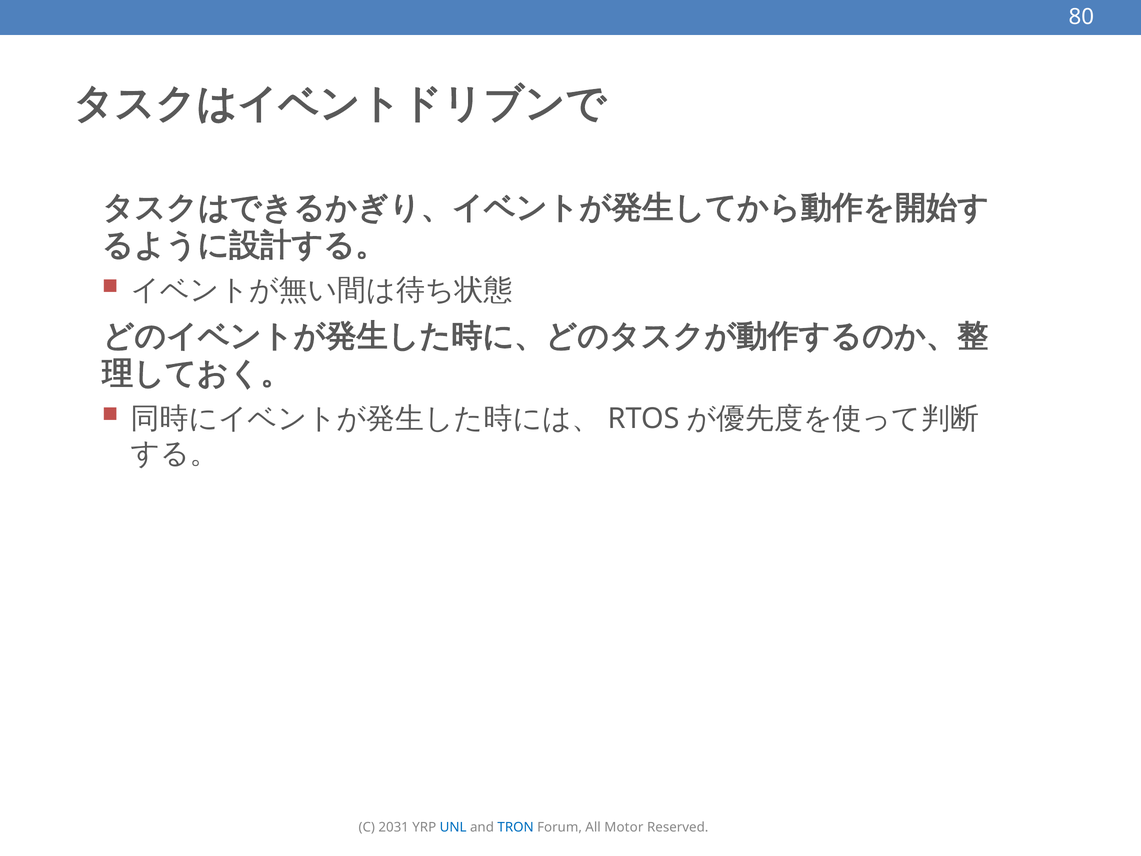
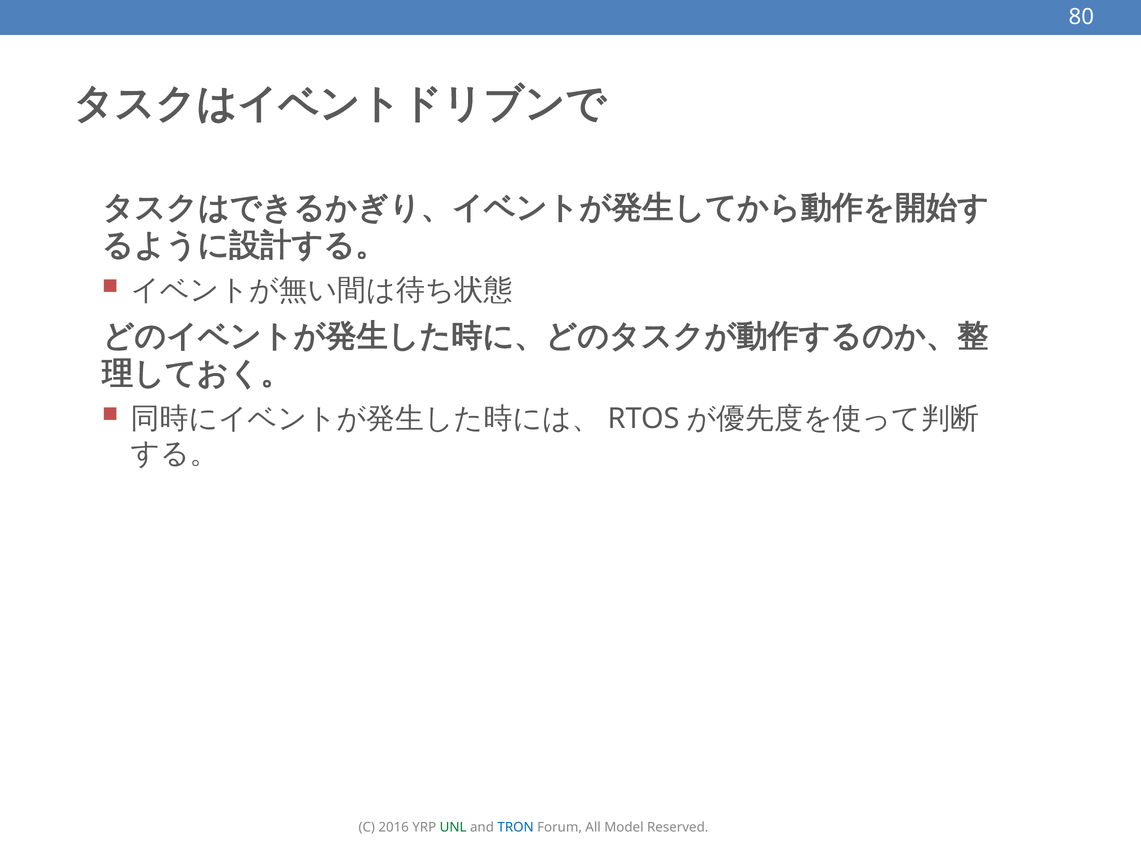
2031: 2031 -> 2016
UNL colour: blue -> green
Motor: Motor -> Model
